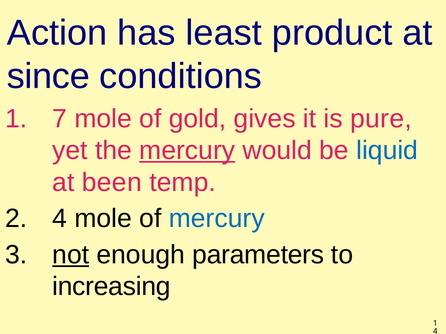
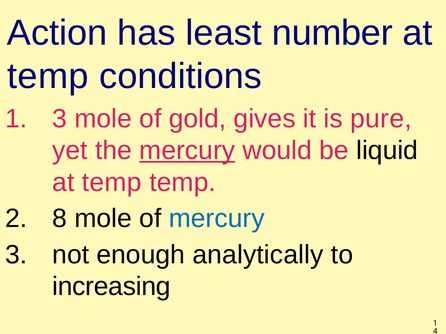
product: product -> number
since at (48, 76): since -> temp
1 7: 7 -> 3
liquid colour: blue -> black
been at (112, 183): been -> temp
4 at (60, 219): 4 -> 8
not underline: present -> none
parameters: parameters -> analytically
